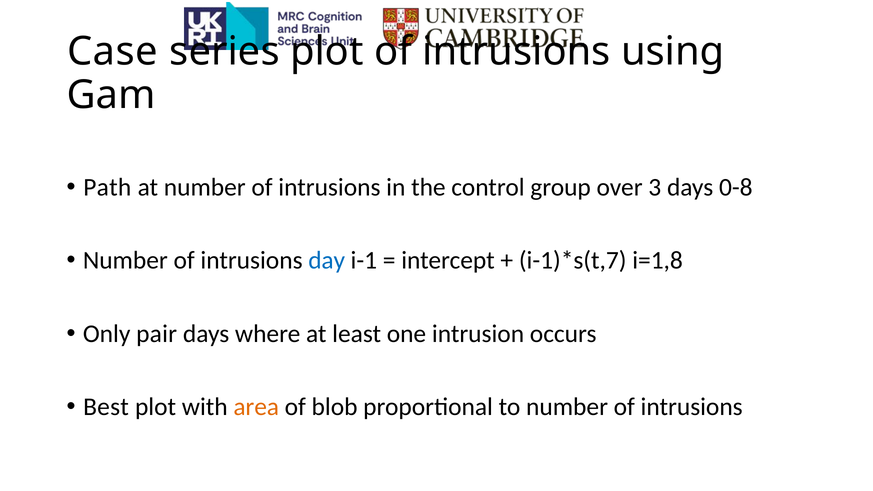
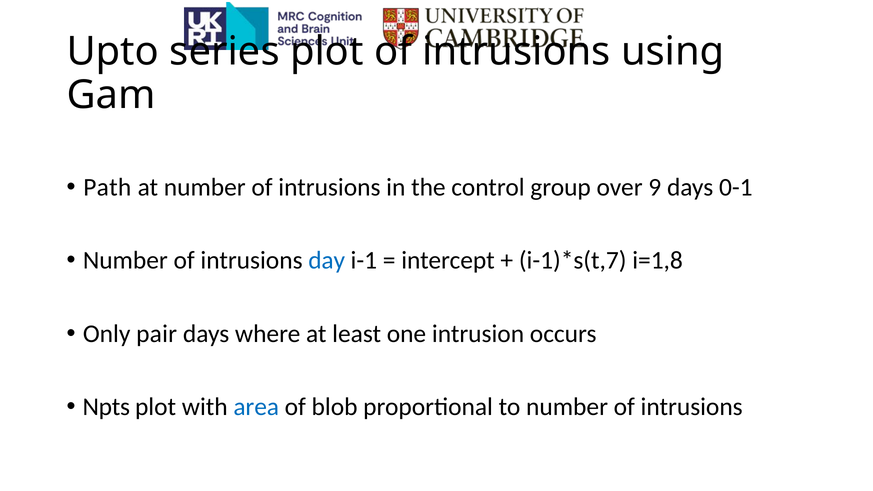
Case: Case -> Upto
3: 3 -> 9
0-8: 0-8 -> 0-1
Best: Best -> Npts
area colour: orange -> blue
